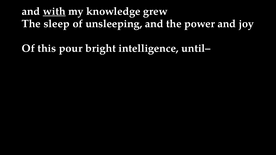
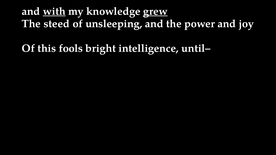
grew underline: none -> present
sleep: sleep -> steed
pour: pour -> fools
